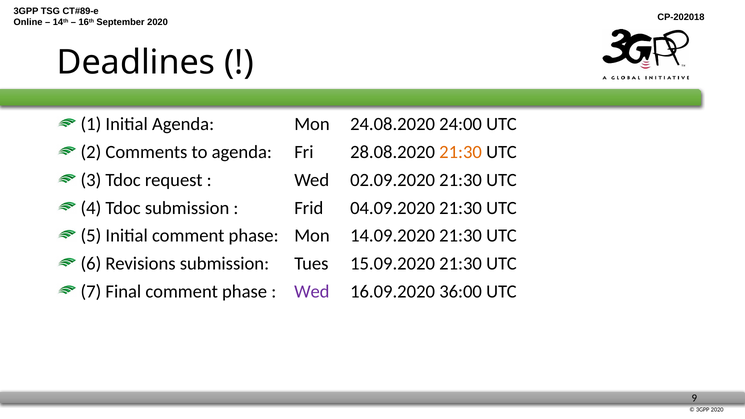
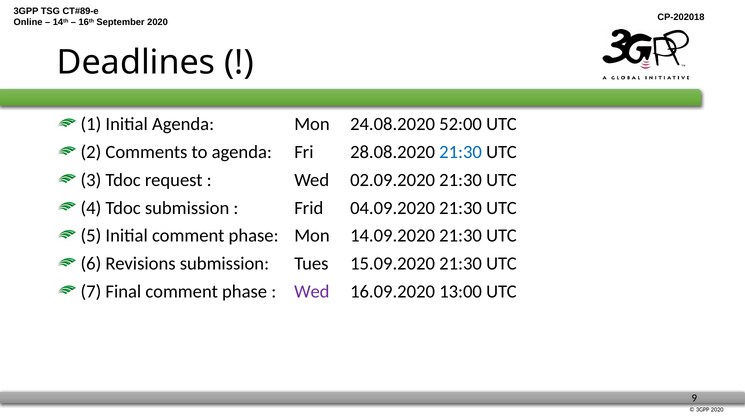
24:00: 24:00 -> 52:00
21:30 at (461, 152) colour: orange -> blue
36:00: 36:00 -> 13:00
